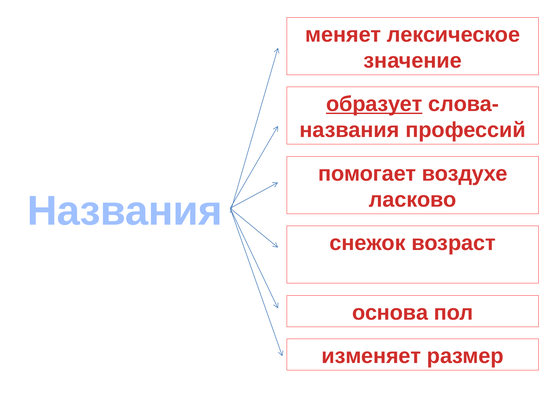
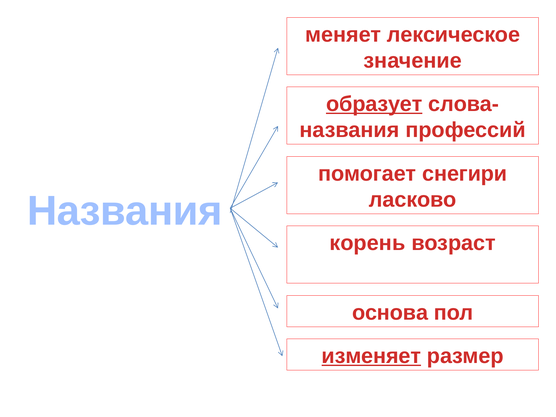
воздухе: воздухе -> снегири
снежок: снежок -> корень
изменяет underline: none -> present
